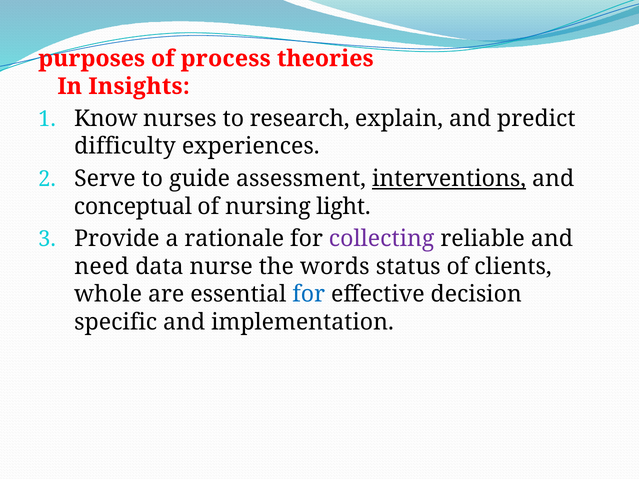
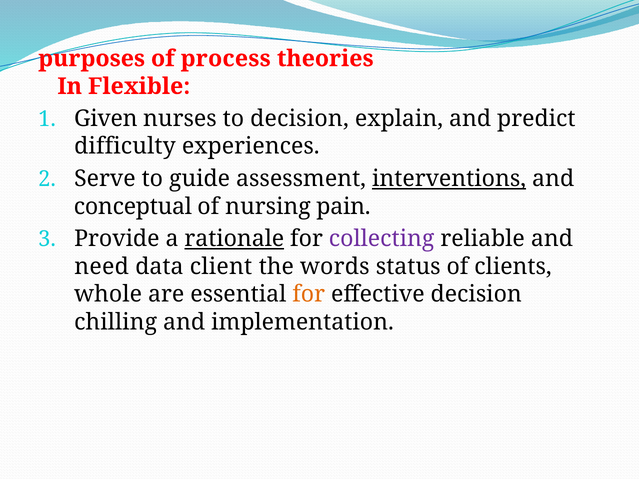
Insights: Insights -> Flexible
Know: Know -> Given
to research: research -> decision
light: light -> pain
rationale underline: none -> present
nurse: nurse -> client
for at (309, 294) colour: blue -> orange
specific: specific -> chilling
